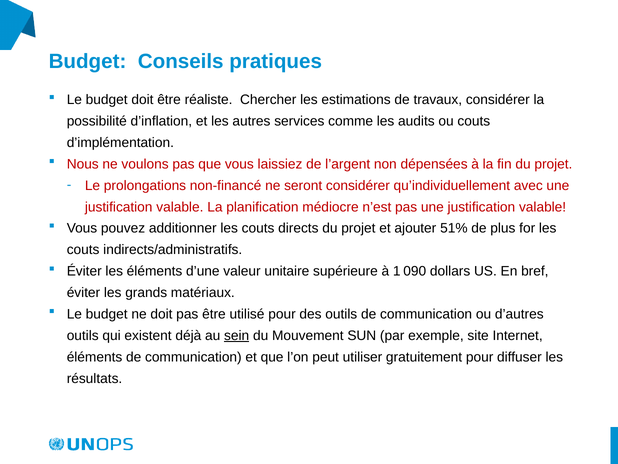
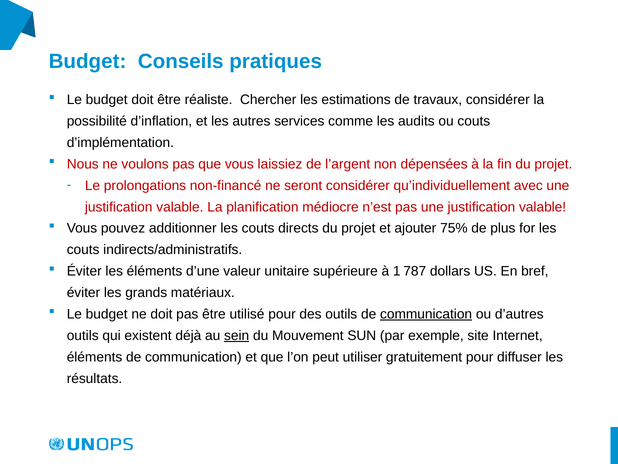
51%: 51% -> 75%
090: 090 -> 787
communication at (426, 314) underline: none -> present
